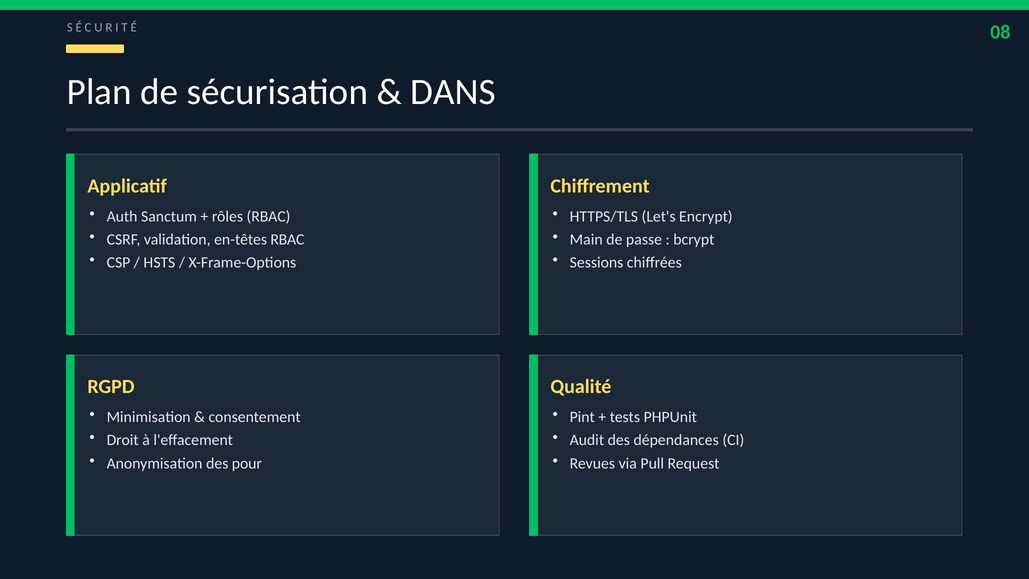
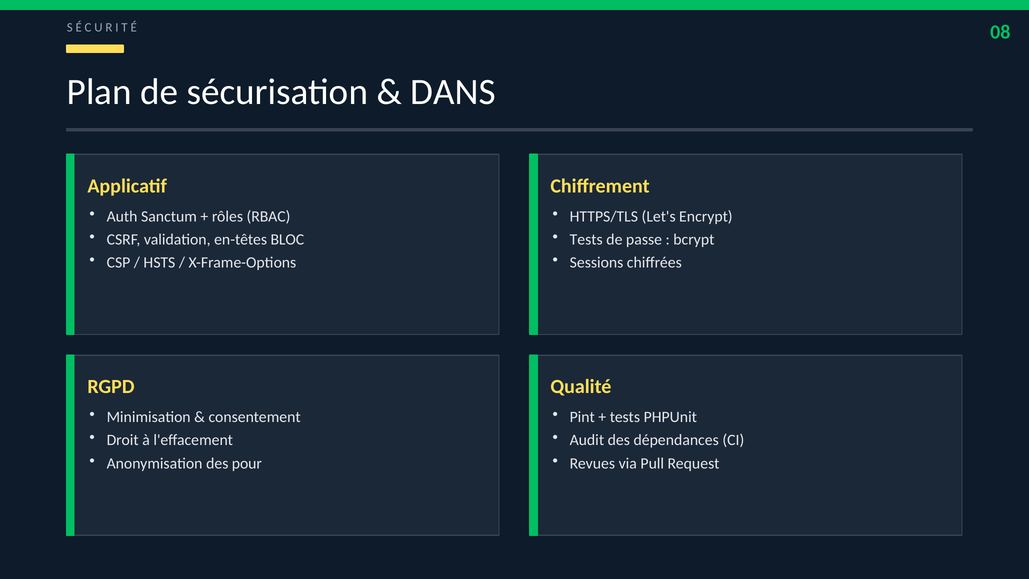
en-têtes RBAC: RBAC -> BLOC
Main at (586, 240): Main -> Tests
